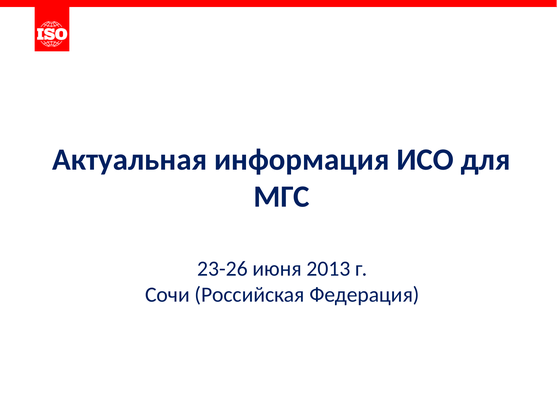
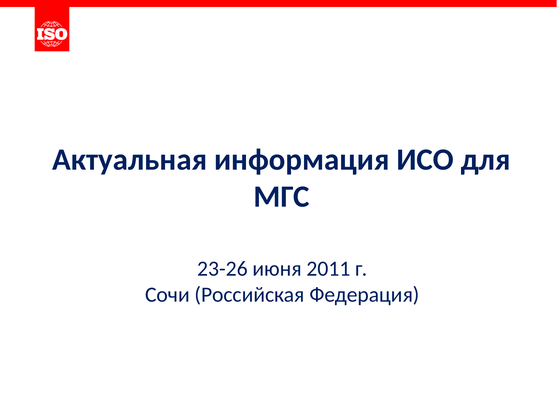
2013: 2013 -> 2011
